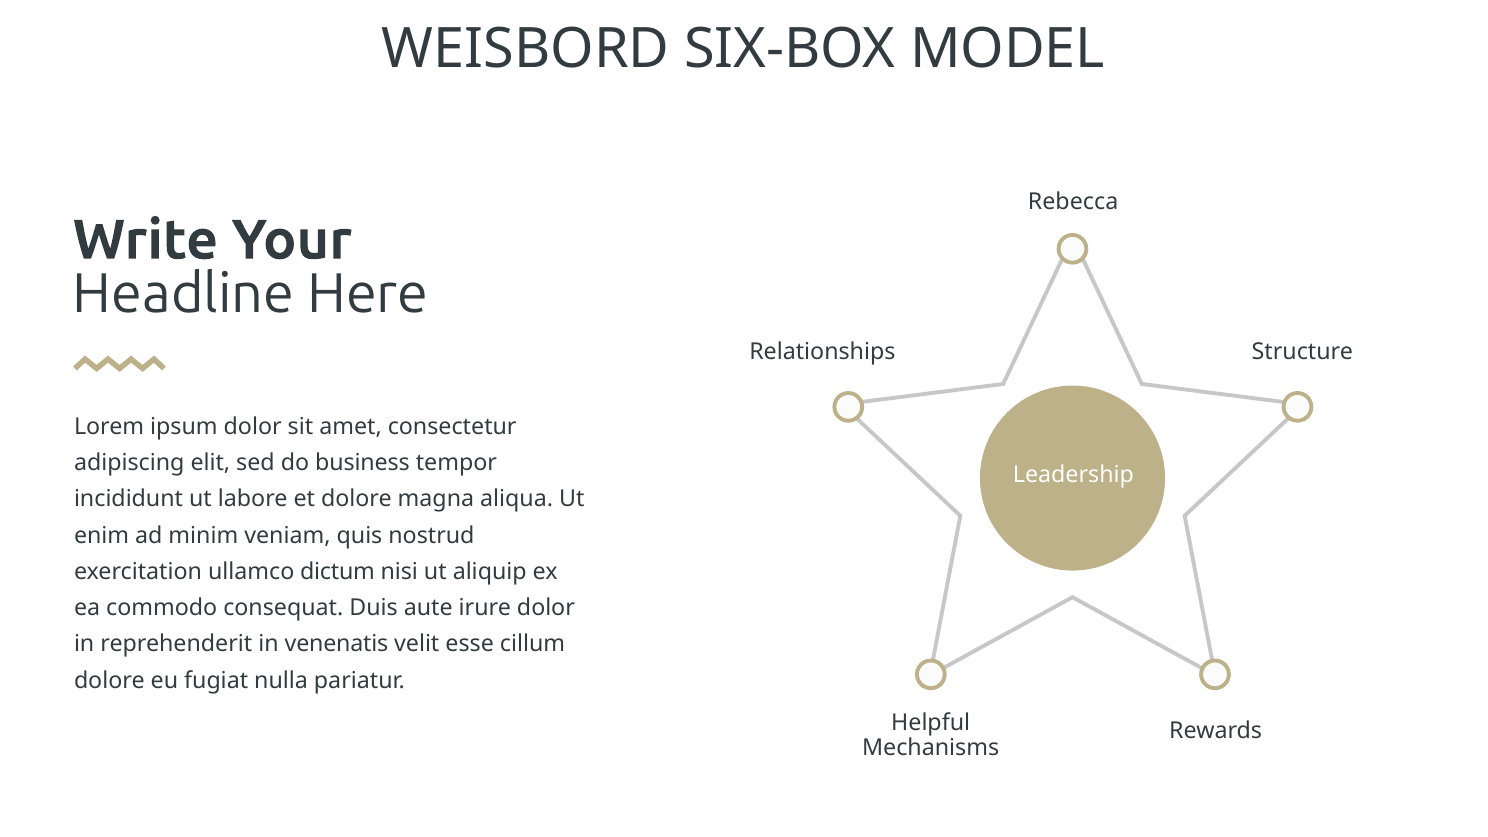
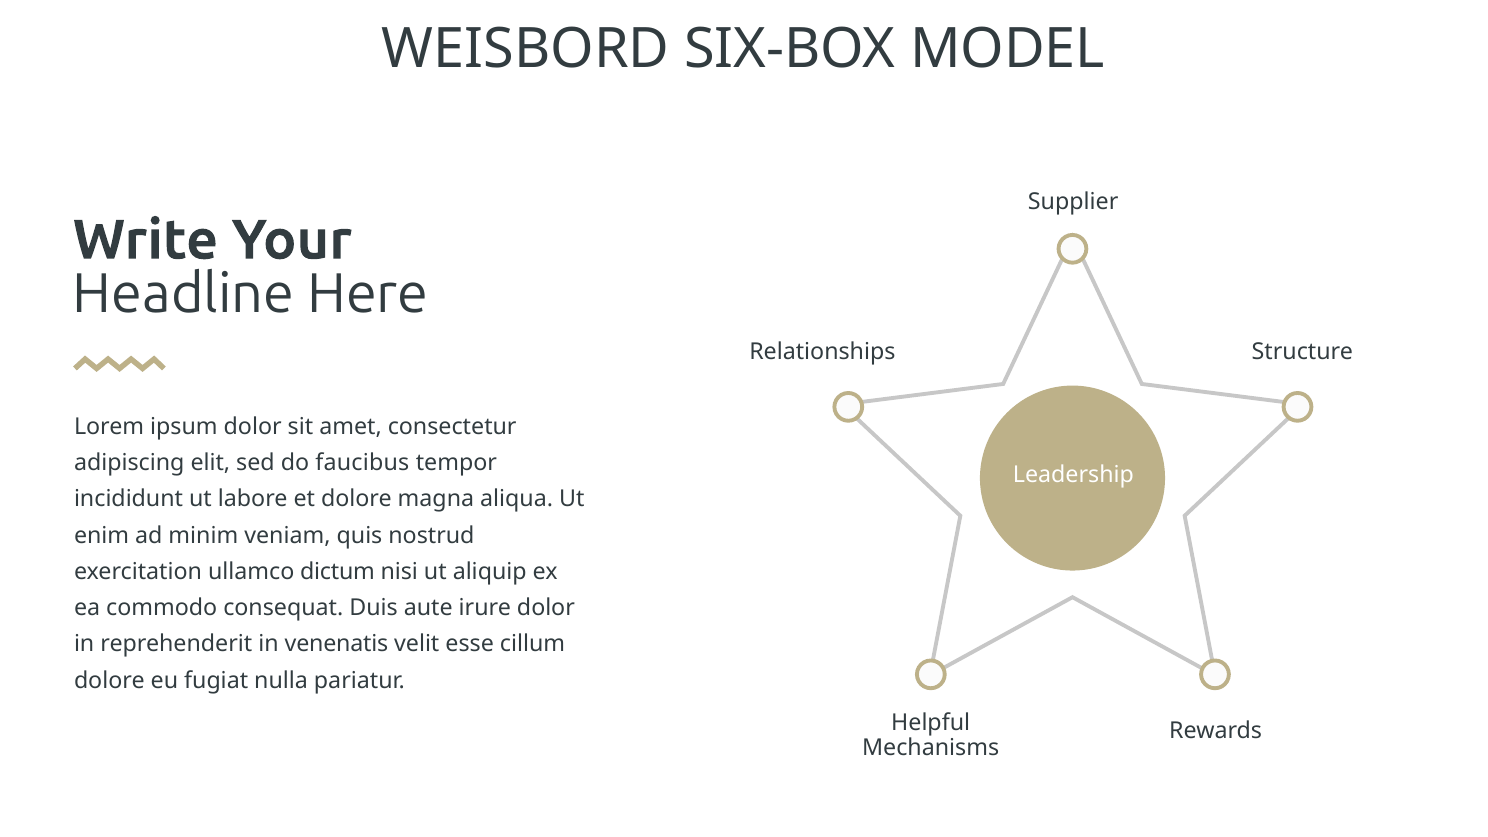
Rebecca: Rebecca -> Supplier
business: business -> faucibus
